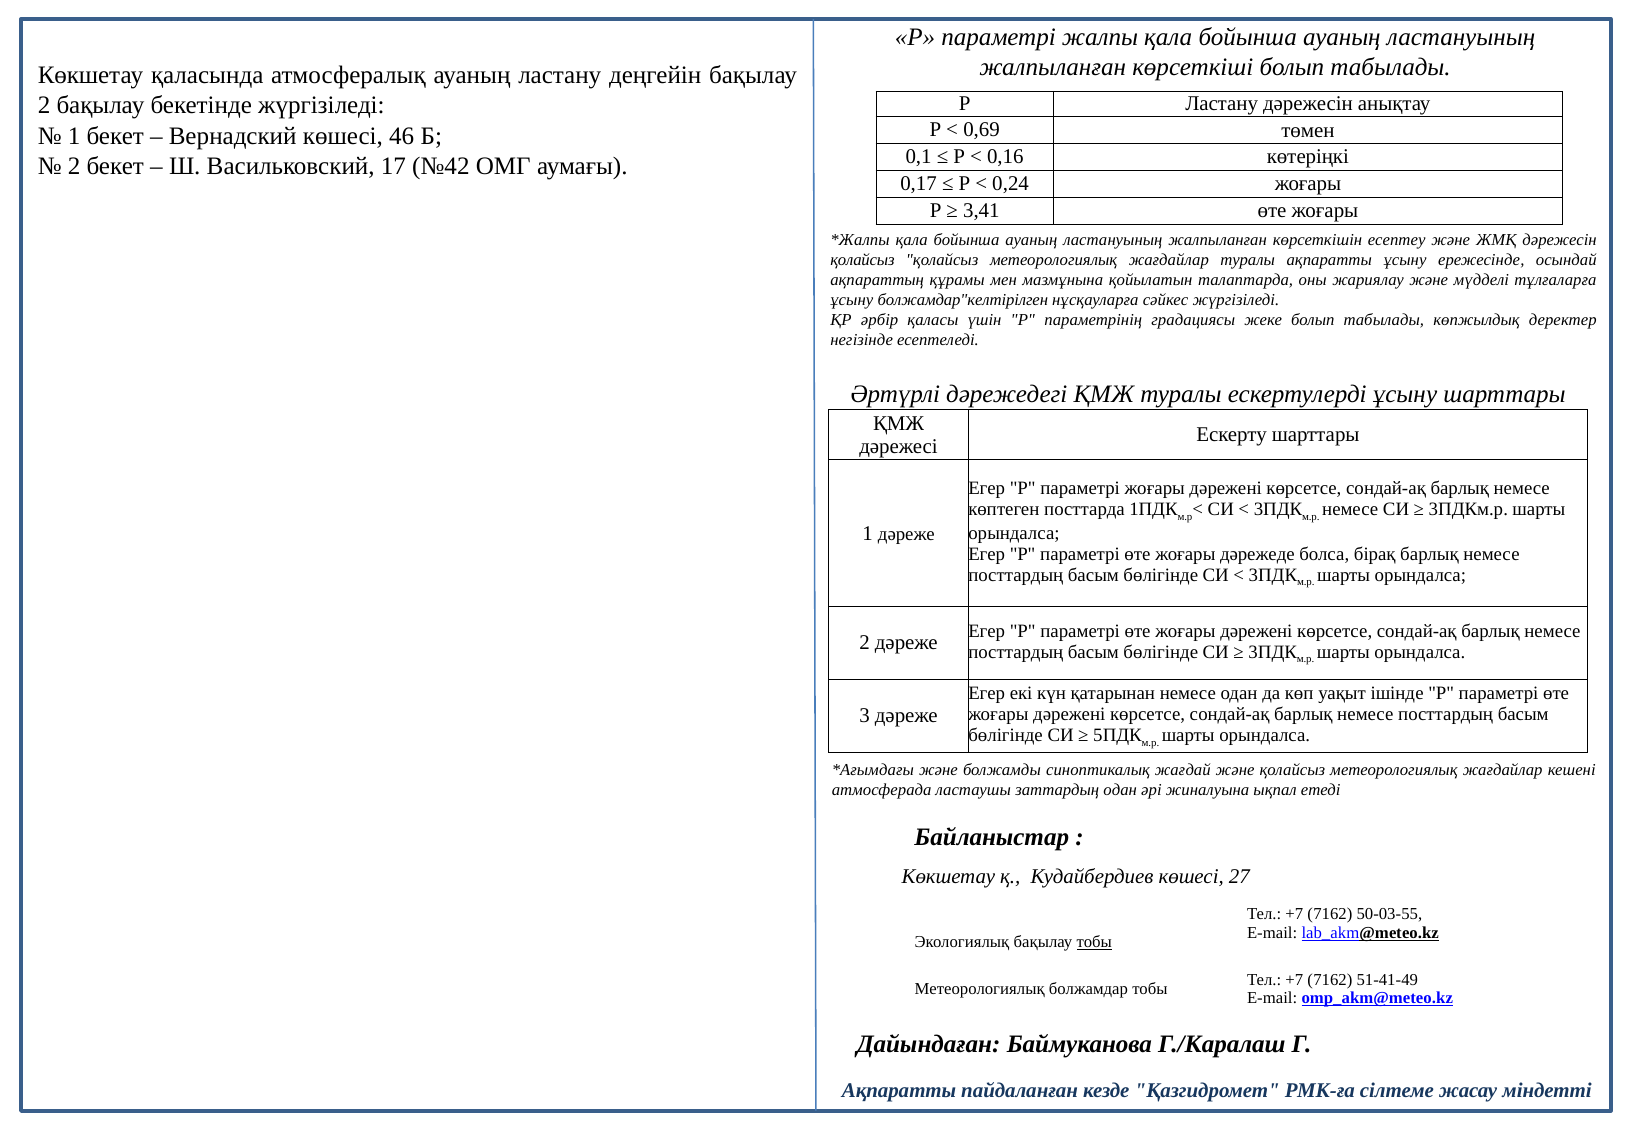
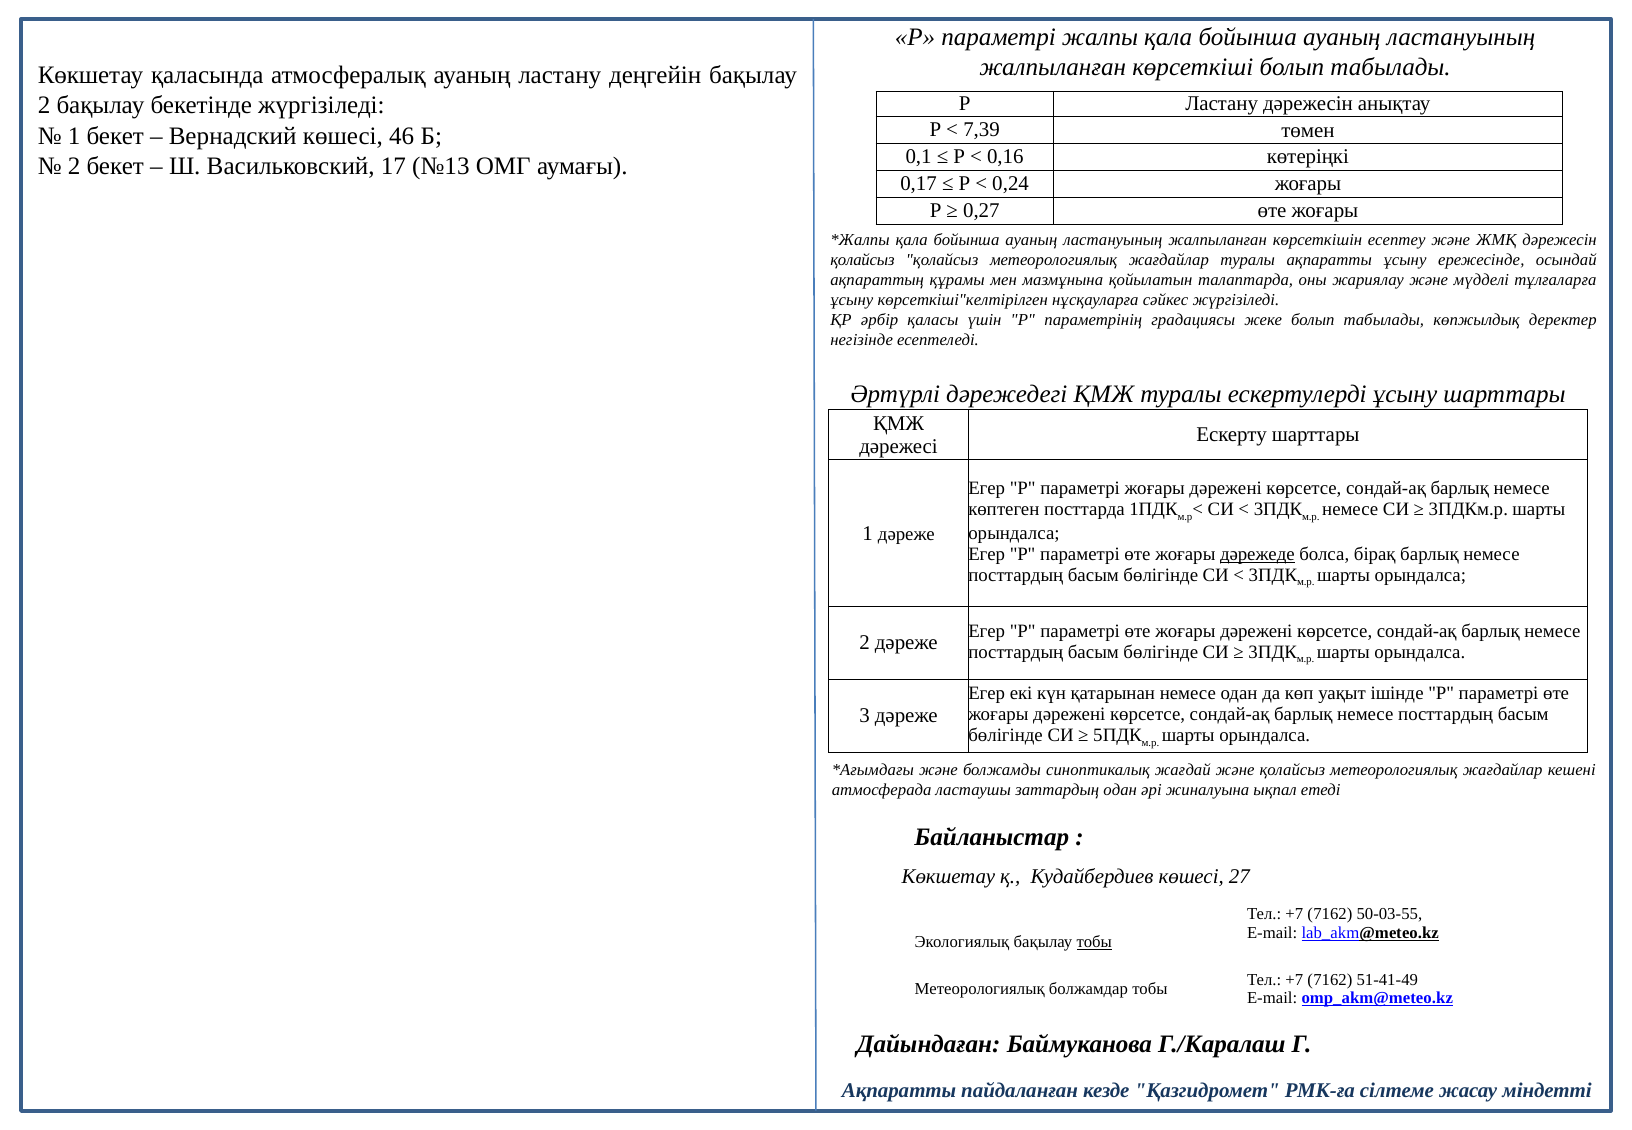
0,69: 0,69 -> 7,39
№42: №42 -> №13
3,41: 3,41 -> 0,27
болжамдар"келтірілген: болжамдар"келтірілген -> көрсеткіші"келтірілген
дәрежеде underline: none -> present
